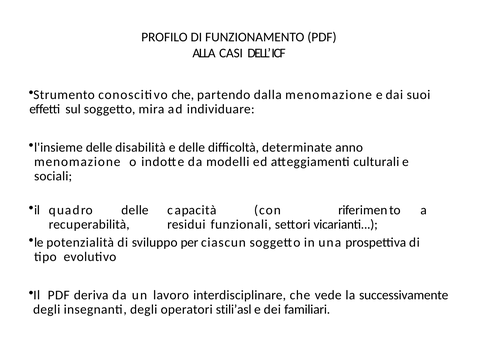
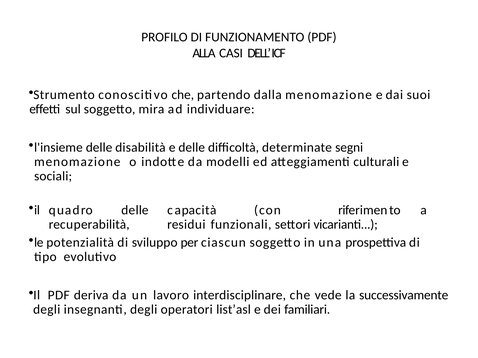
anno: anno -> segni
stili’asl: stili’asl -> list’asl
